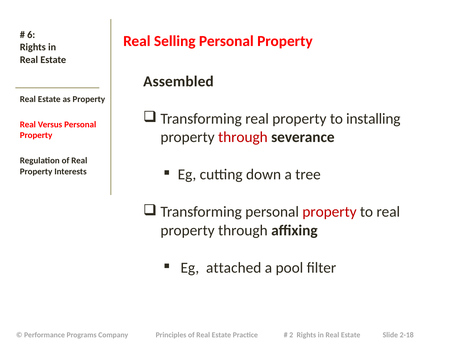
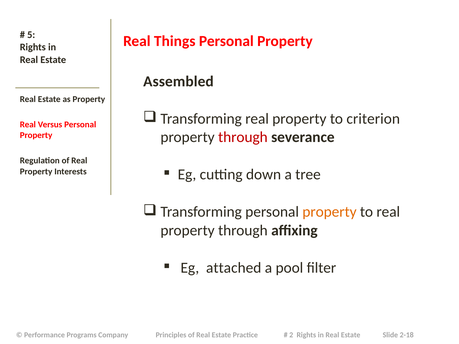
6: 6 -> 5
Selling: Selling -> Things
installing: installing -> criterion
property at (329, 212) colour: red -> orange
